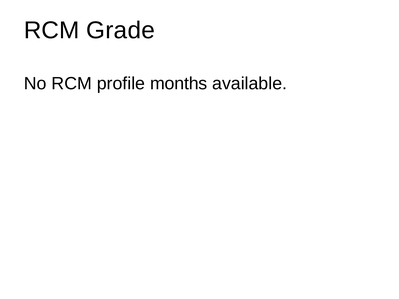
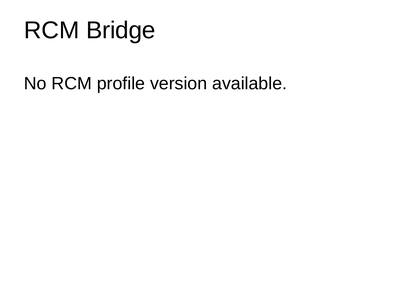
Grade: Grade -> Bridge
months: months -> version
